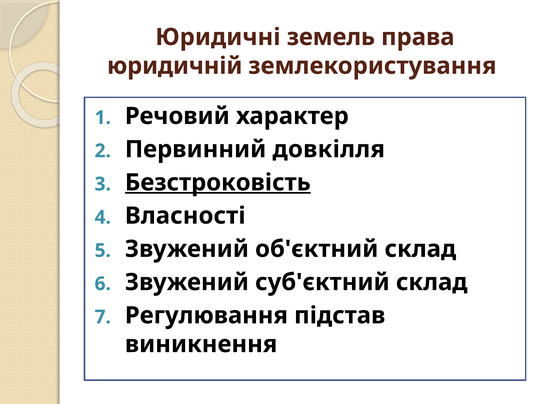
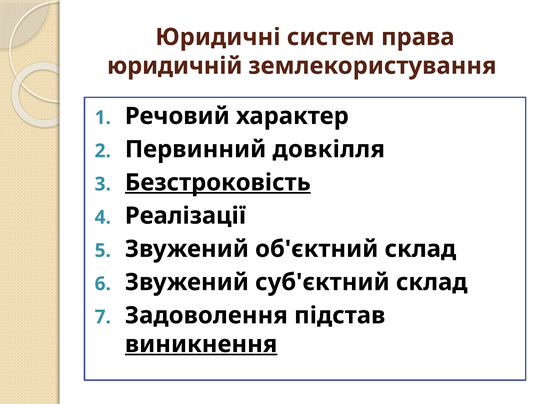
земель: земель -> систем
Власності: Власності -> Реалізації
Регулювання: Регулювання -> Задоволення
виникнення underline: none -> present
